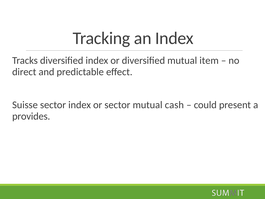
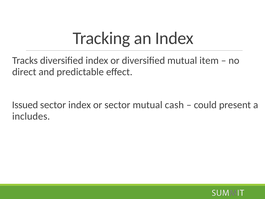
Suisse: Suisse -> Issued
provides: provides -> includes
